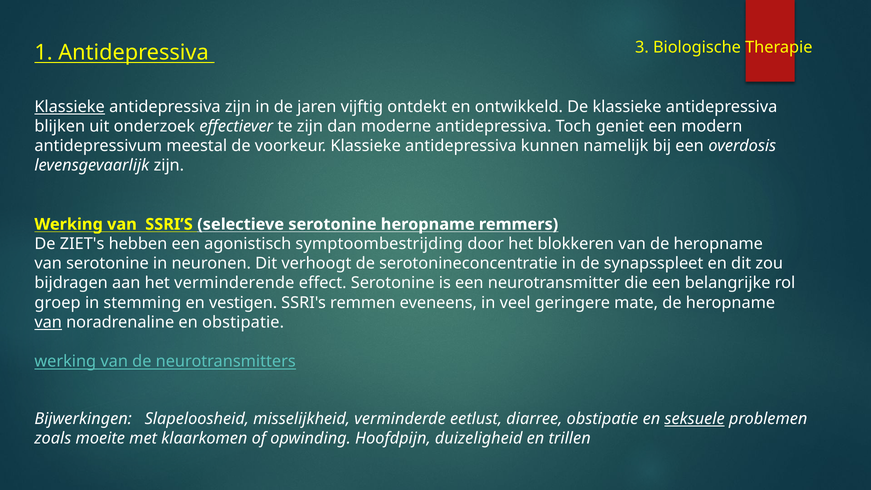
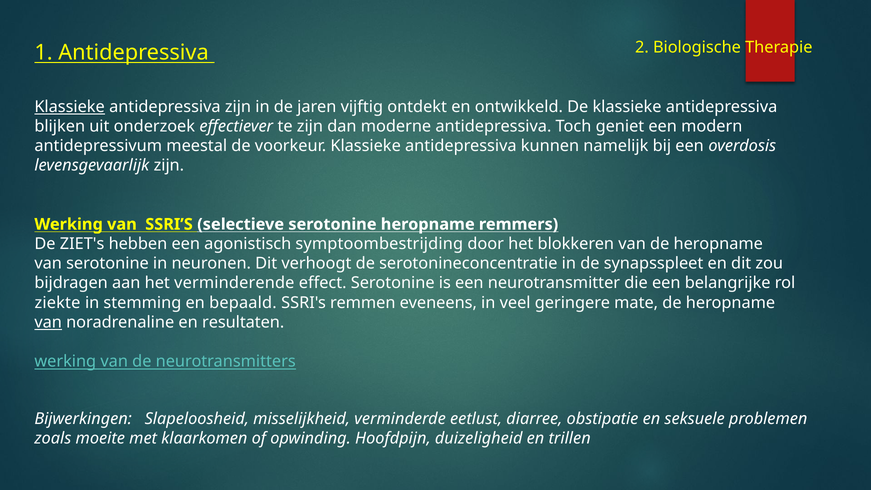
3: 3 -> 2
groep: groep -> ziekte
vestigen: vestigen -> bepaald
en obstipatie: obstipatie -> resultaten
seksuele underline: present -> none
